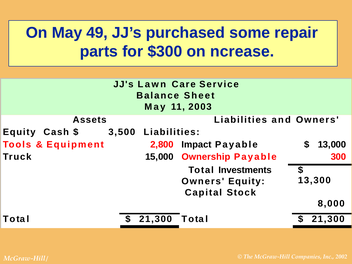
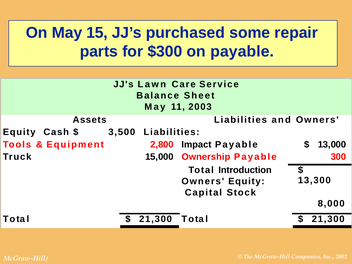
49: 49 -> 15
on ncrease: ncrease -> payable
Investments: Investments -> Introduction
